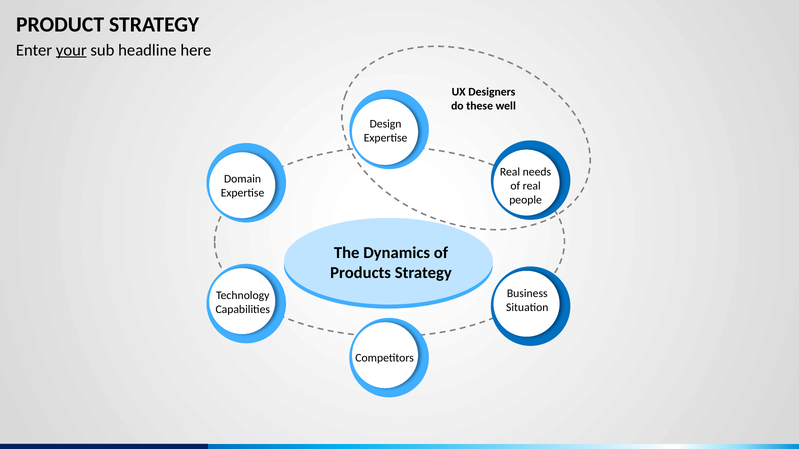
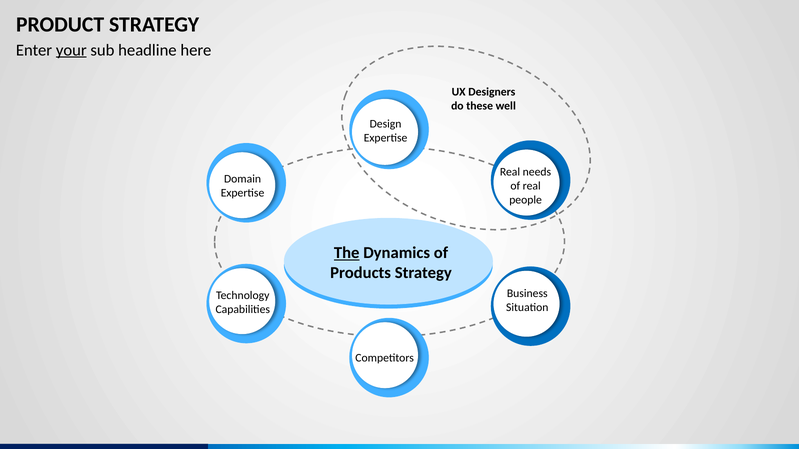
The underline: none -> present
